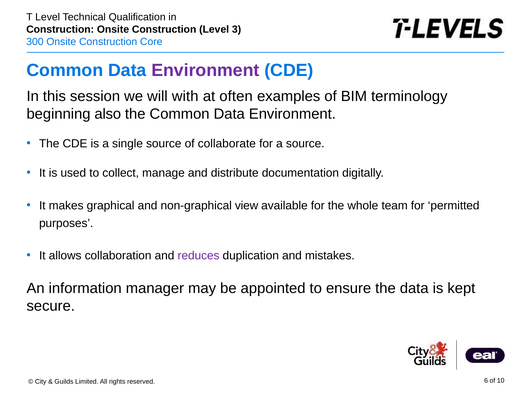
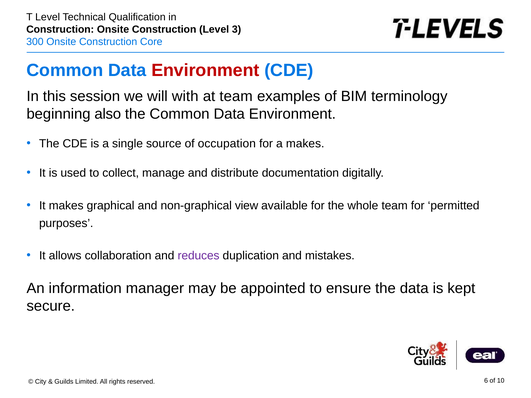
Environment at (205, 70) colour: purple -> red
at often: often -> team
collaborate: collaborate -> occupation
a source: source -> makes
